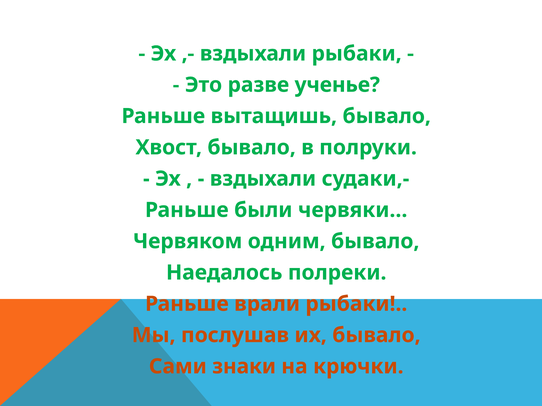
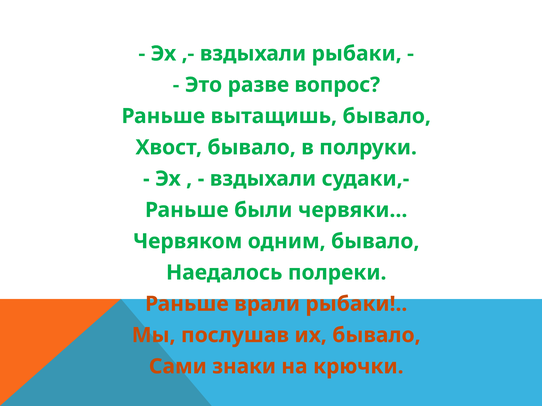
ученье: ученье -> вопрос
